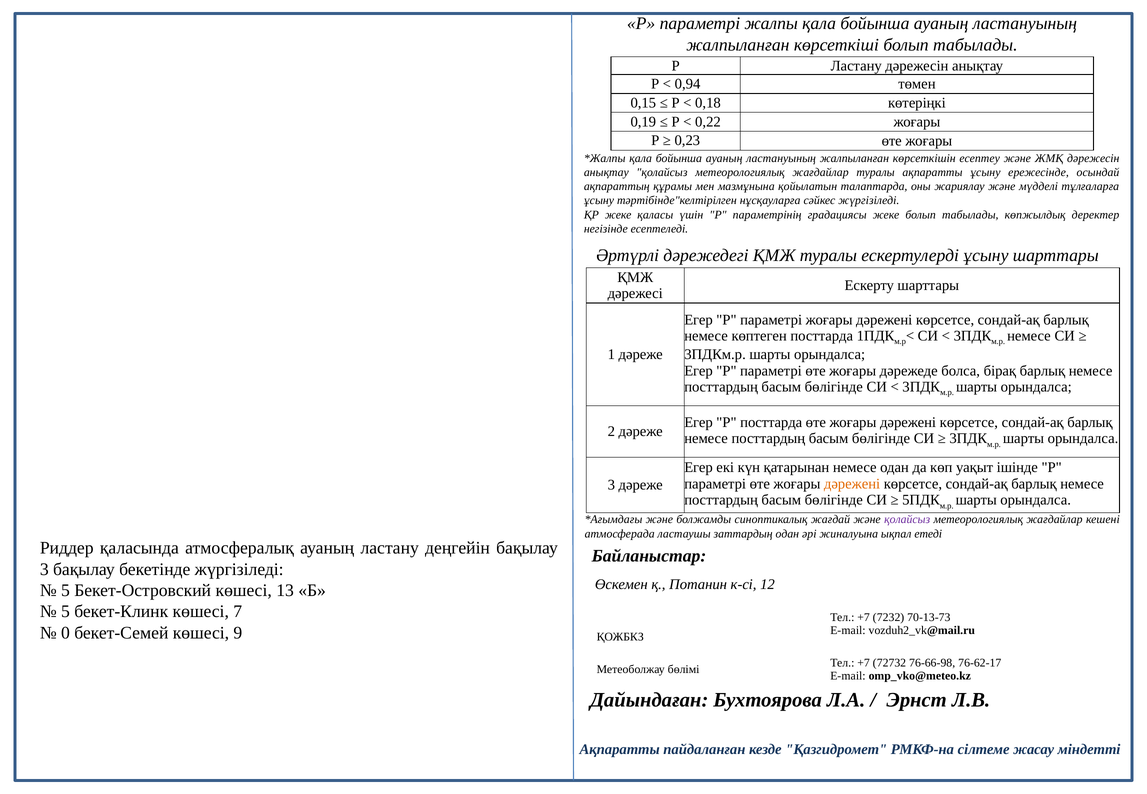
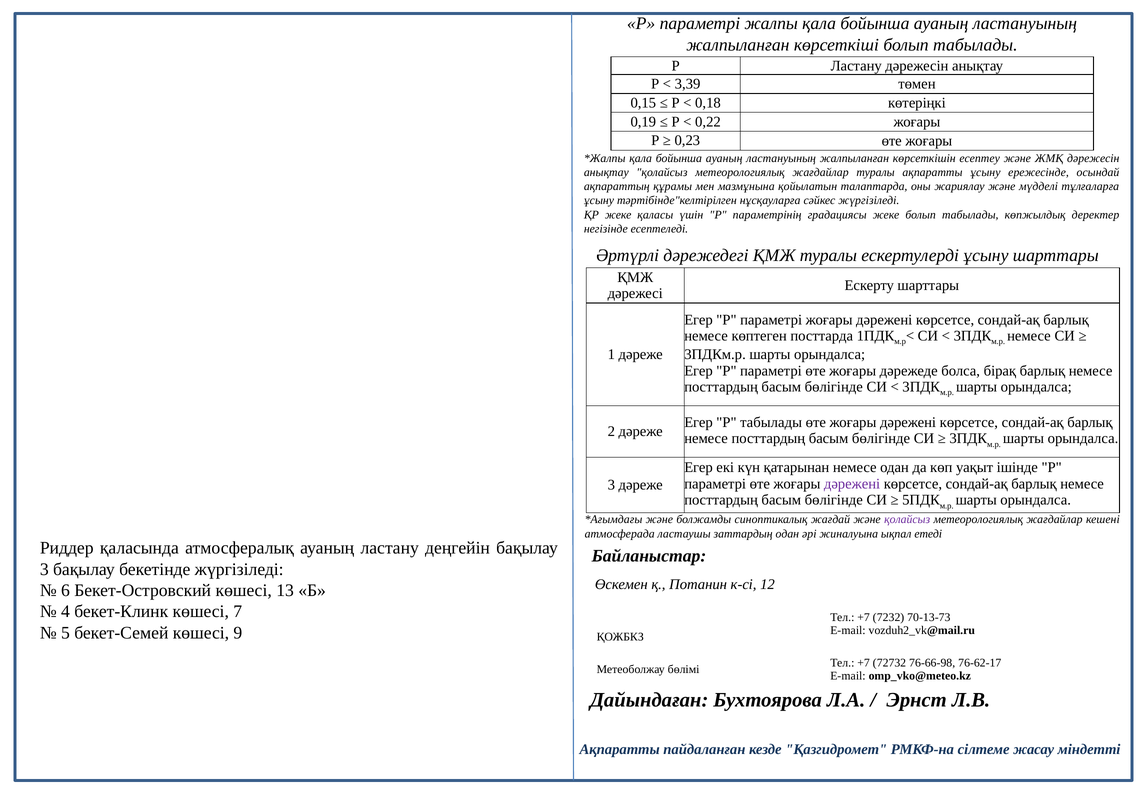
0,94: 0,94 -> 3,39
Р посттарда: посттарда -> табылады
дәрежені at (852, 484) colour: orange -> purple
5 at (65, 591): 5 -> 6
5 at (65, 612): 5 -> 4
0: 0 -> 5
